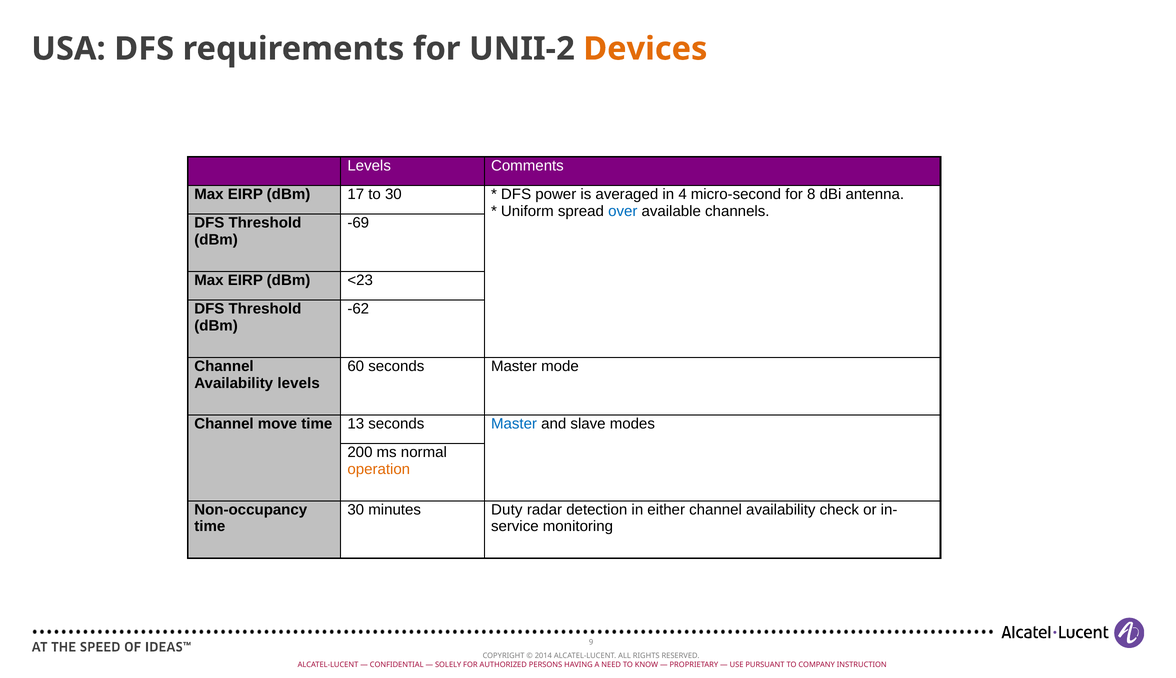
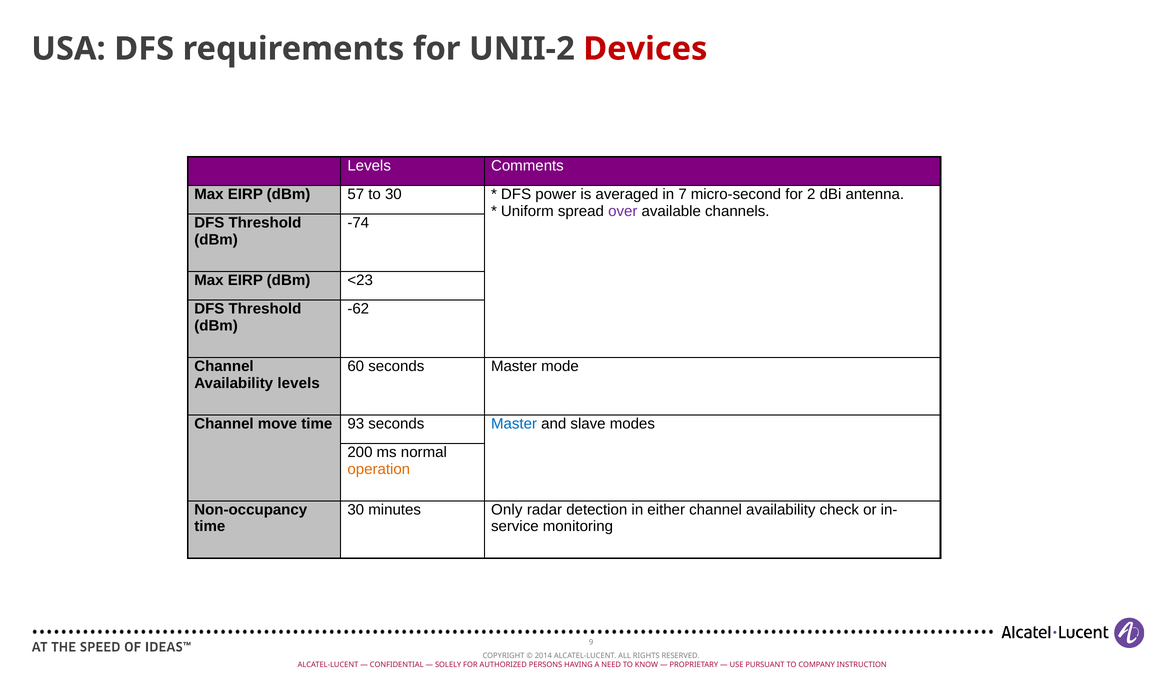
Devices colour: orange -> red
17: 17 -> 57
4: 4 -> 7
8: 8 -> 2
over colour: blue -> purple
-69: -69 -> -74
13: 13 -> 93
Duty: Duty -> Only
